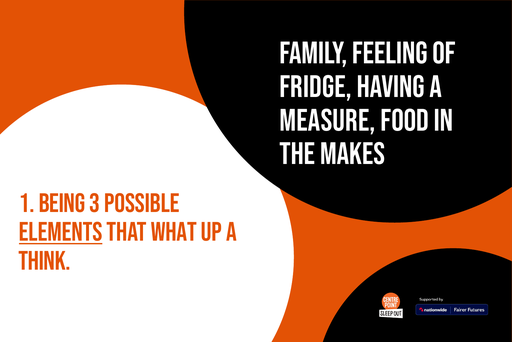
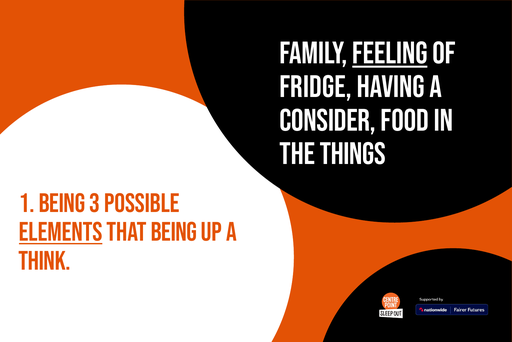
feeling underline: none -> present
measure: measure -> consider
makes: makes -> things
that what: what -> being
